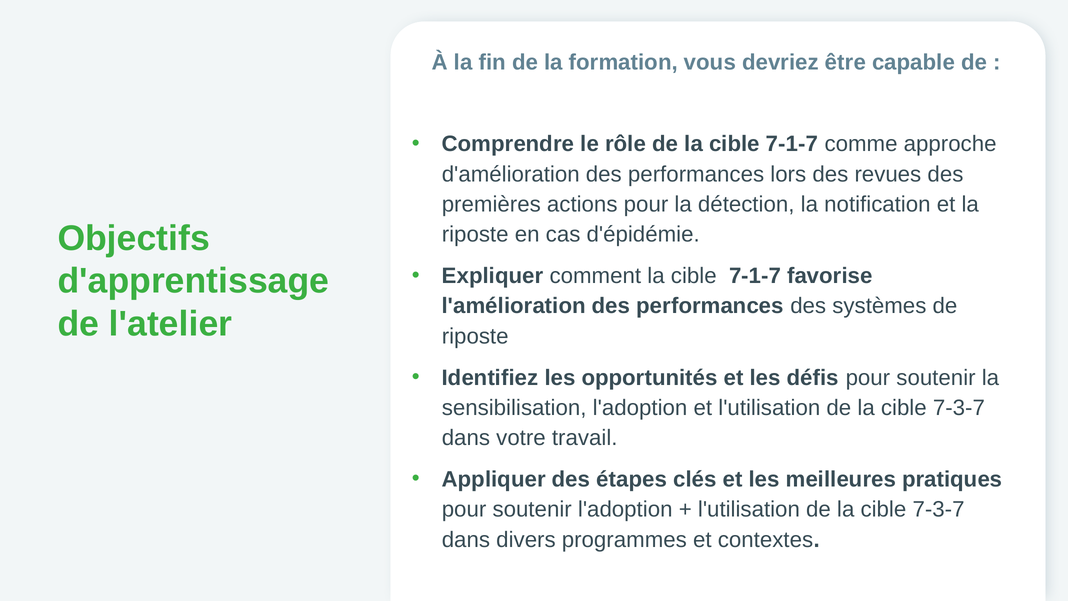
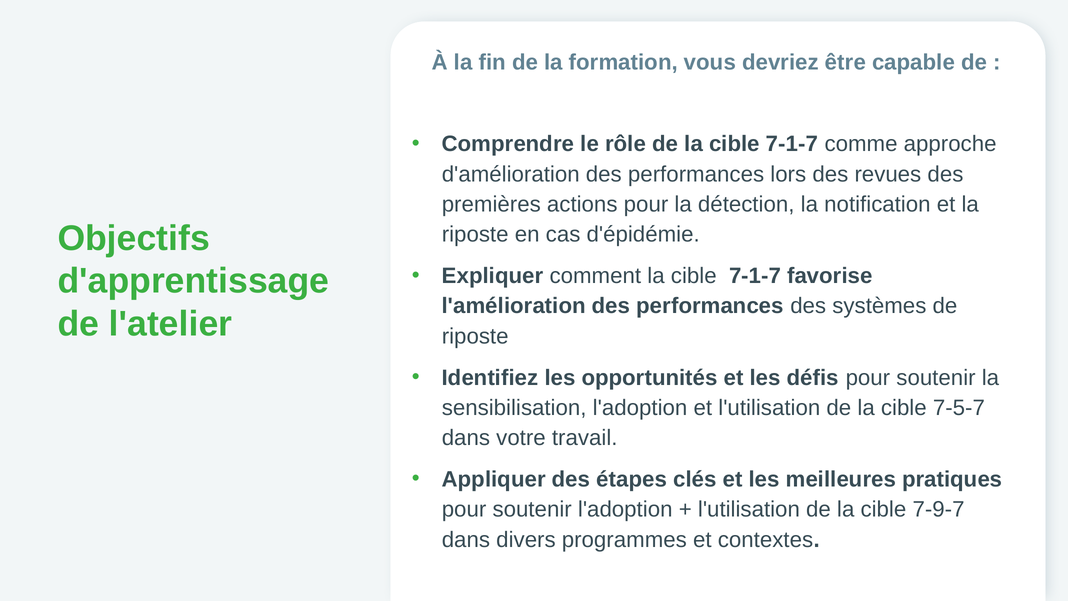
7-3-7 at (959, 408): 7-3-7 -> 7-5-7
7-3-7 at (939, 509): 7-3-7 -> 7-9-7
